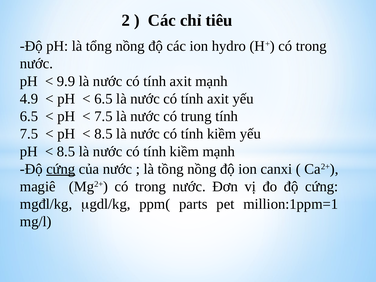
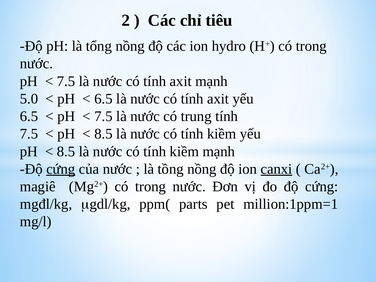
9.9 at (66, 81): 9.9 -> 7.5
4.9: 4.9 -> 5.0
canxi underline: none -> present
